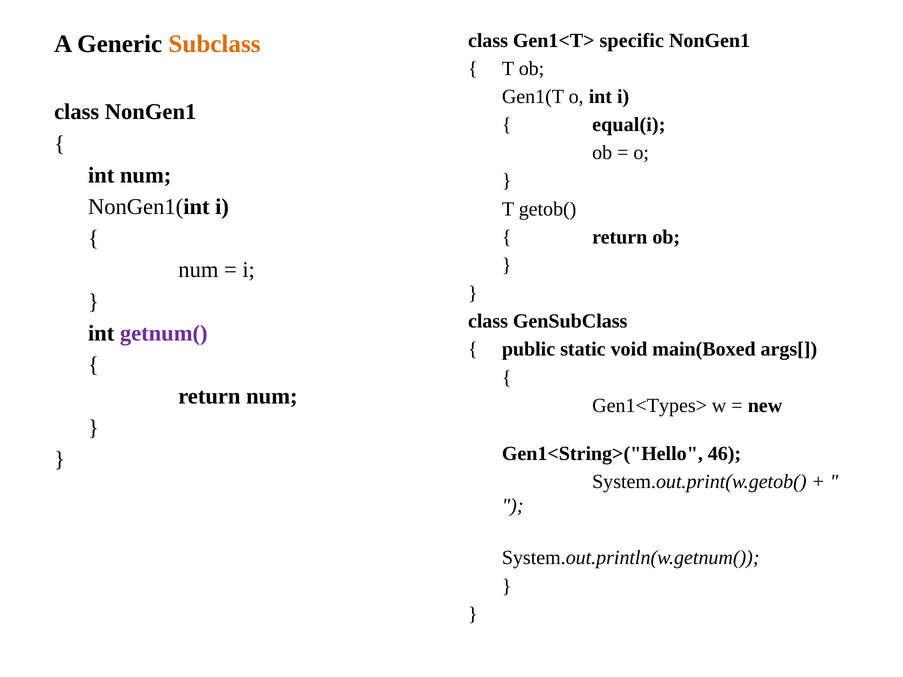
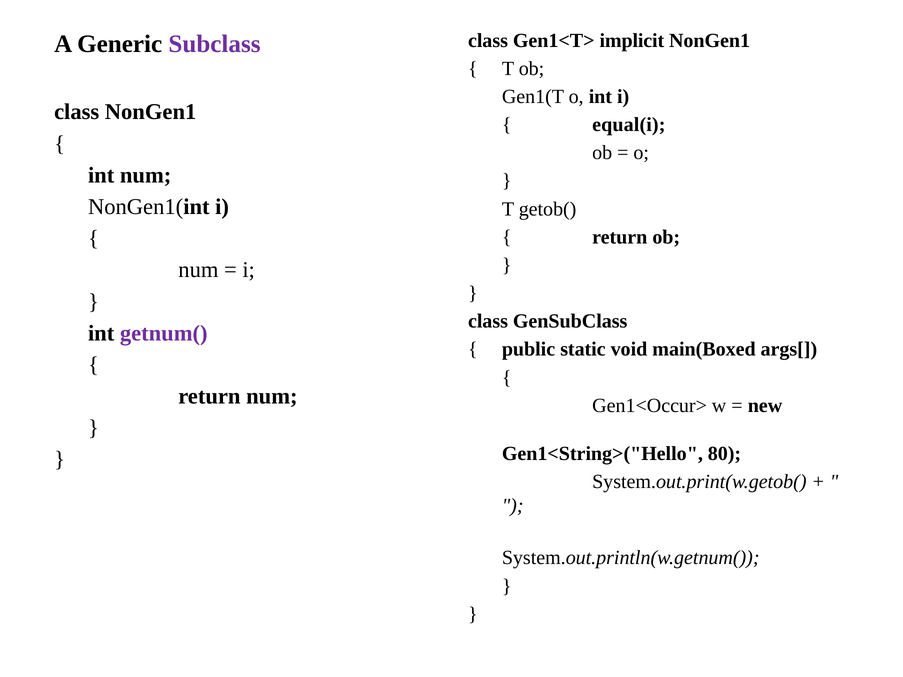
specific: specific -> implicit
Subclass colour: orange -> purple
Gen1<Types>: Gen1<Types> -> Gen1<Occur>
46: 46 -> 80
